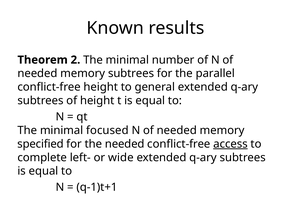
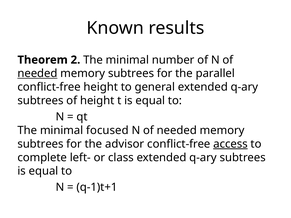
needed at (37, 74) underline: none -> present
specified at (41, 144): specified -> subtrees
the needed: needed -> advisor
wide: wide -> class
